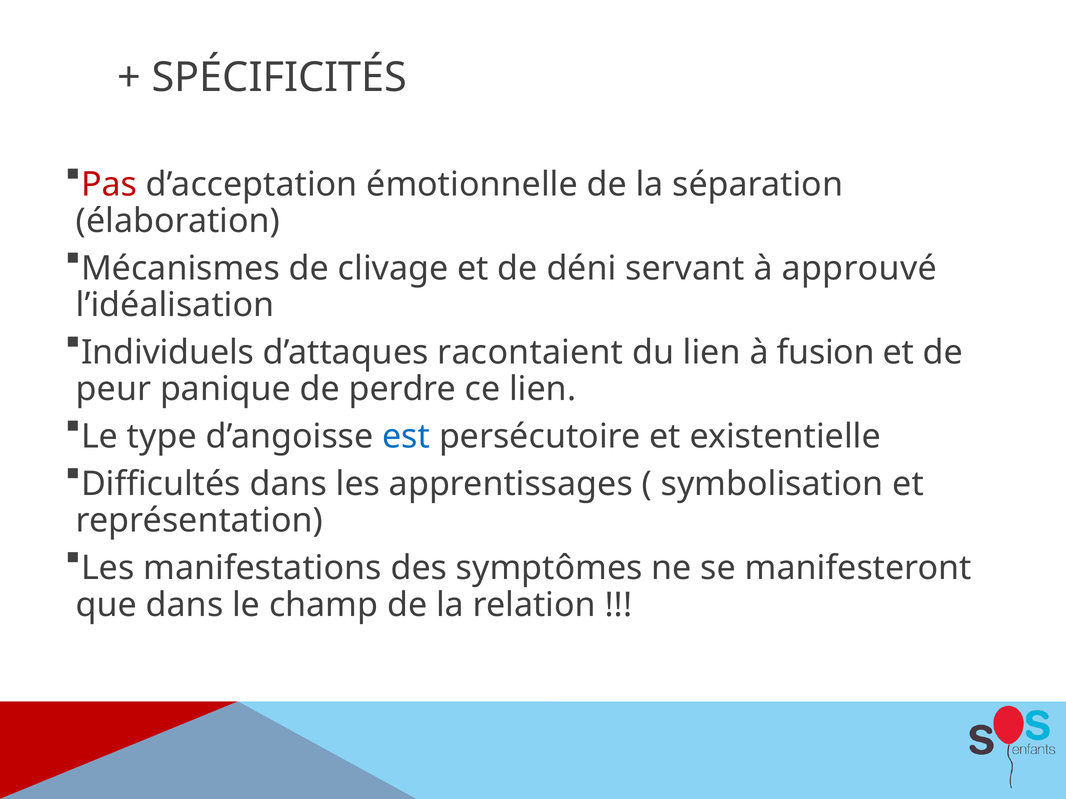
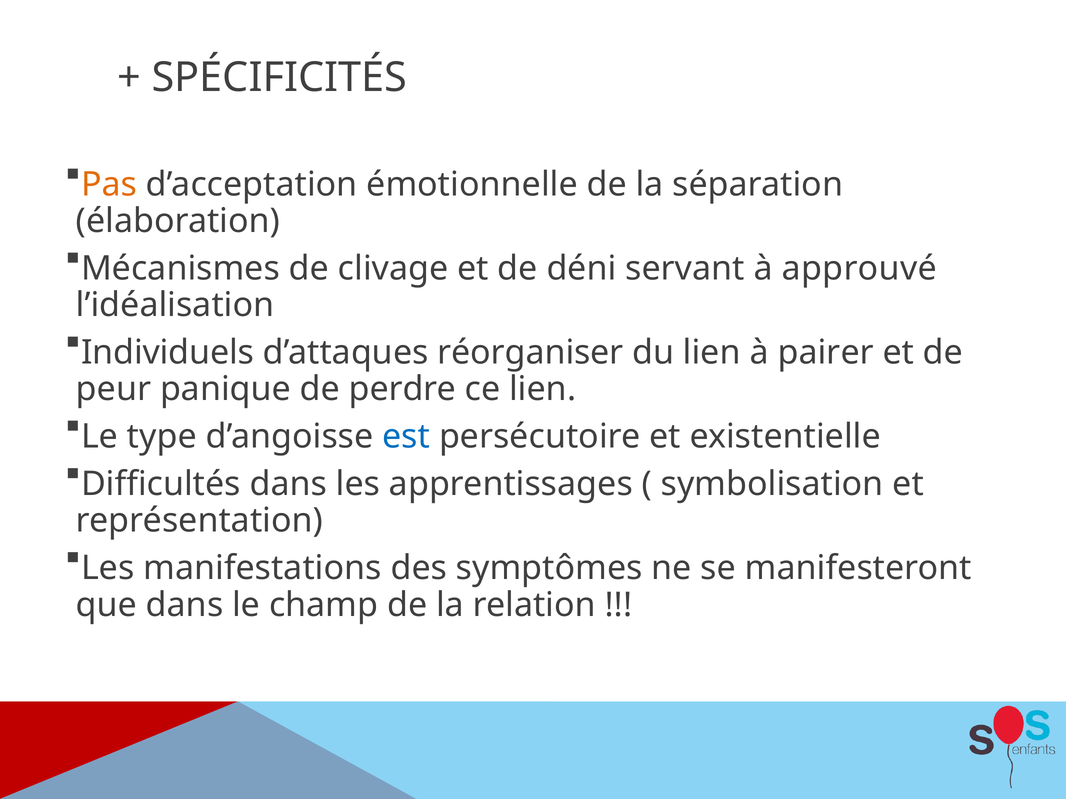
Pas colour: red -> orange
racontaient: racontaient -> réorganiser
fusion: fusion -> pairer
